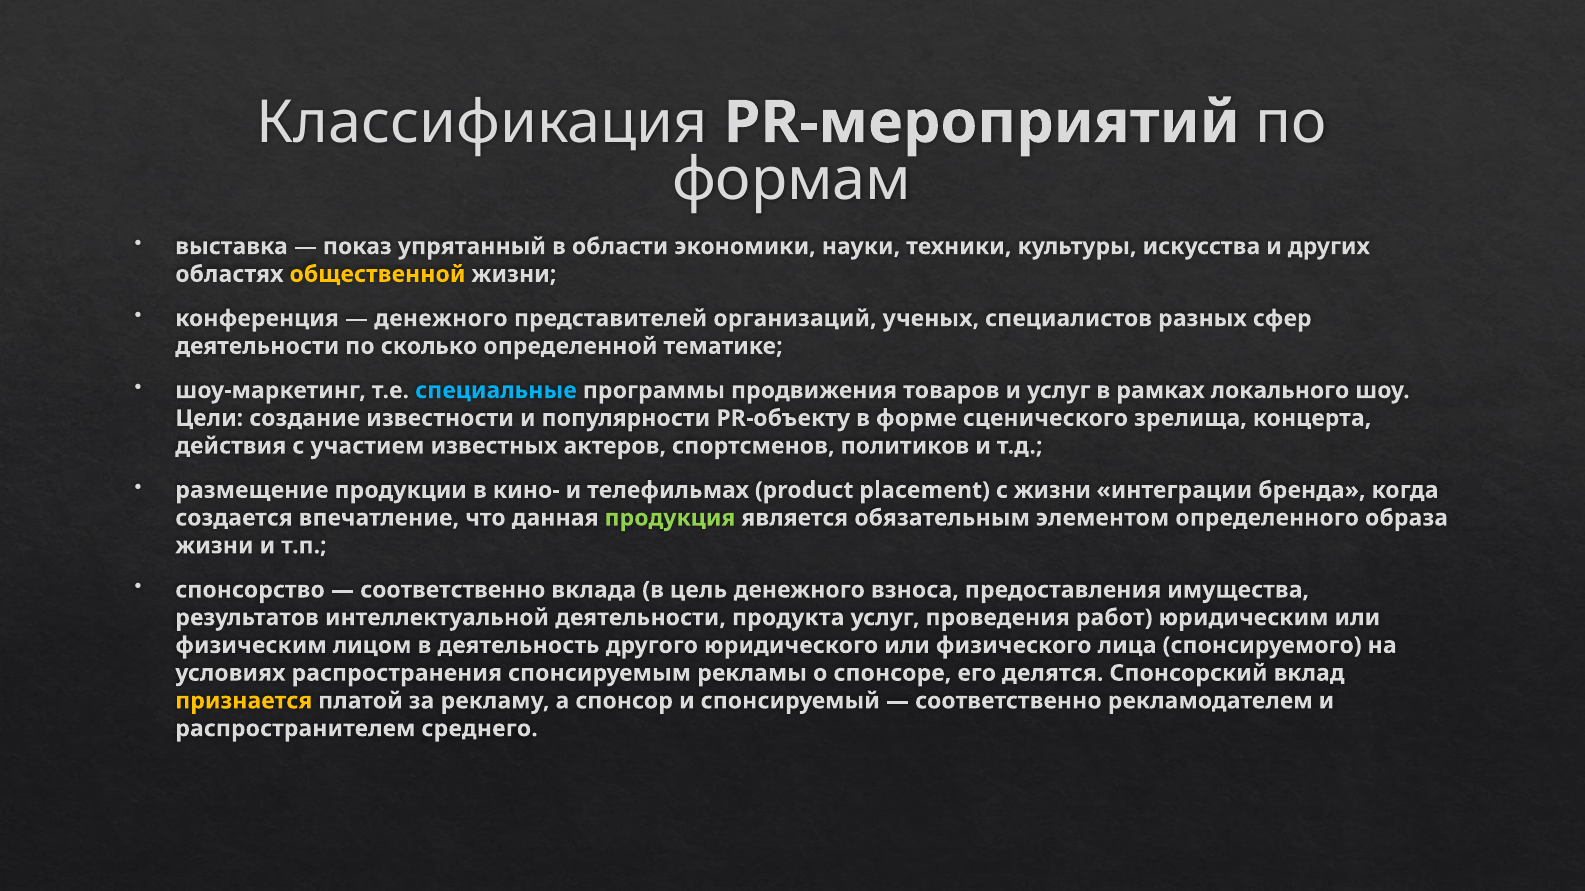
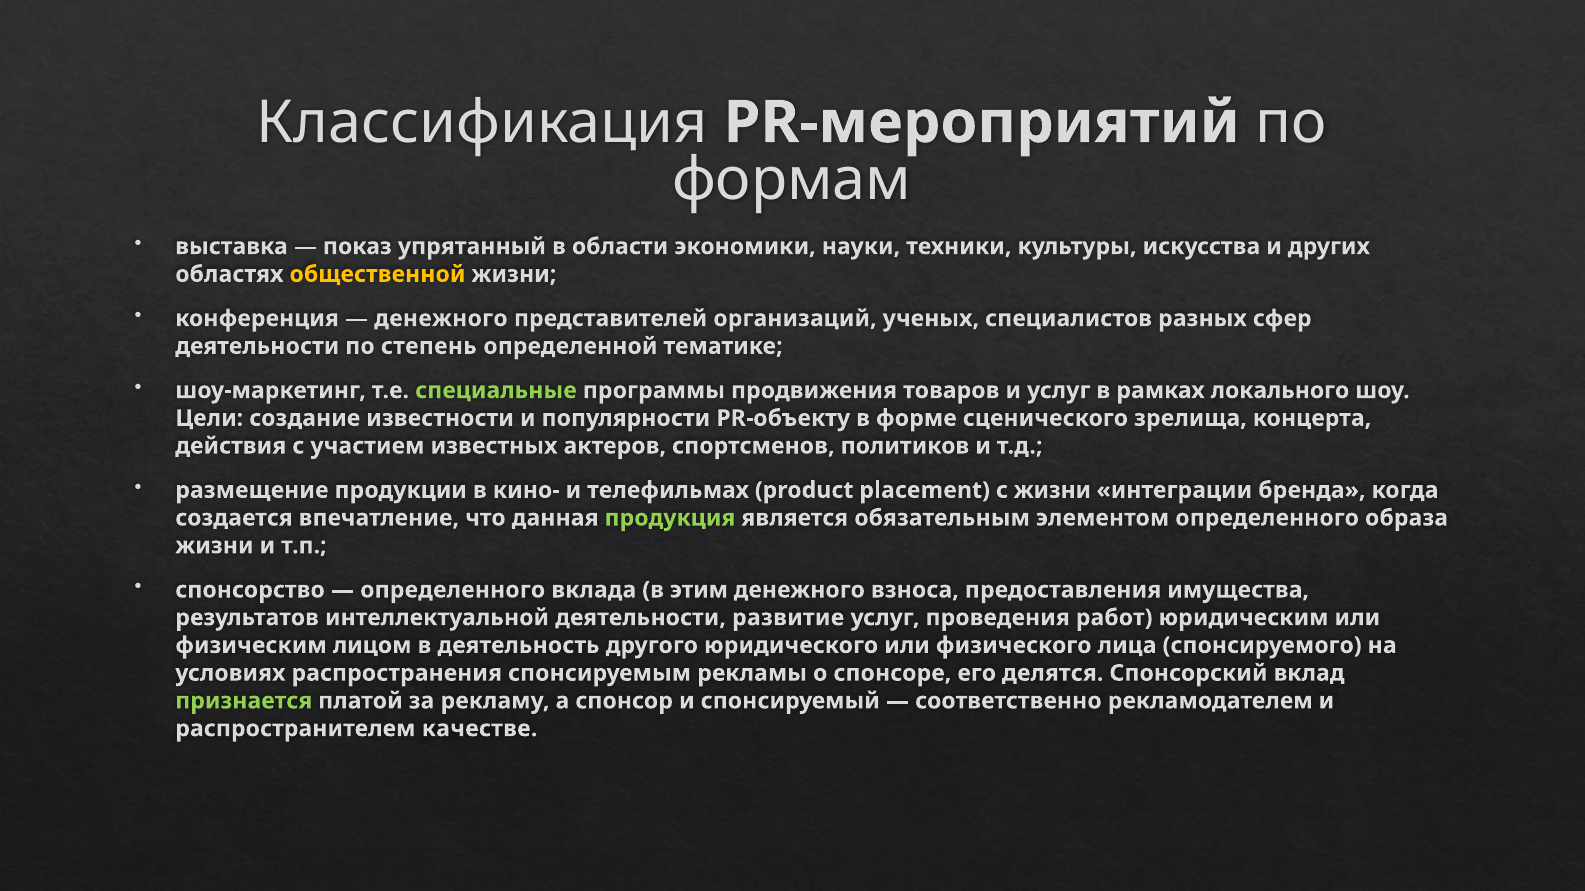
сколько: сколько -> степень
специальные colour: light blue -> light green
соответственно at (453, 590): соответственно -> определенного
цель: цель -> этим
продукта: продукта -> развитие
признается colour: yellow -> light green
среднего: среднего -> качестве
